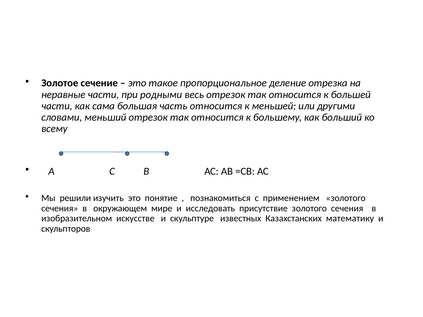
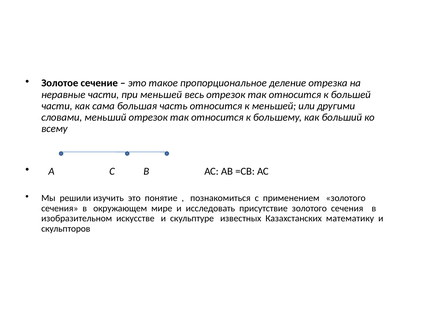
при родными: родными -> меньшей
